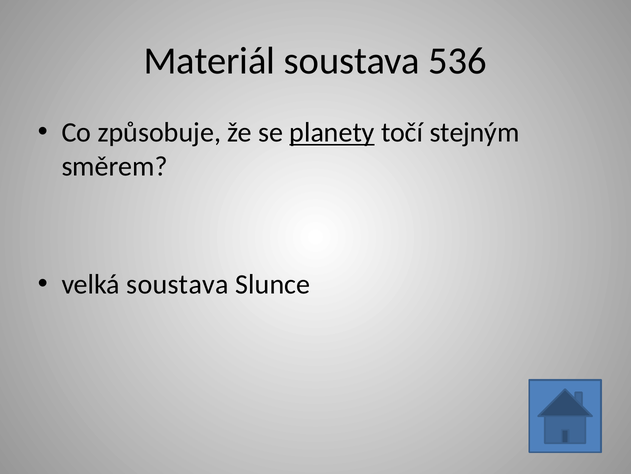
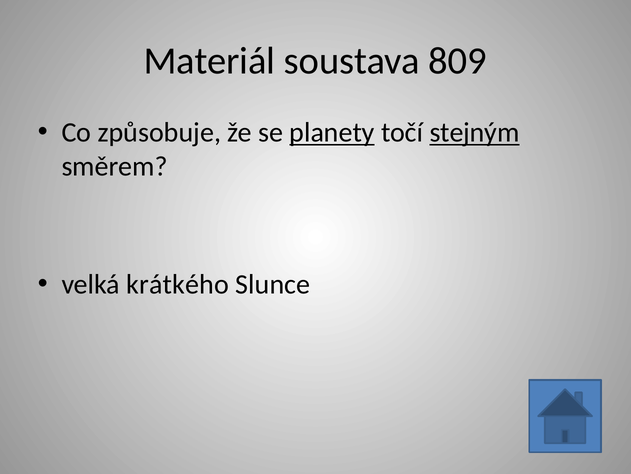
536: 536 -> 809
stejným underline: none -> present
velká soustava: soustava -> krátkého
